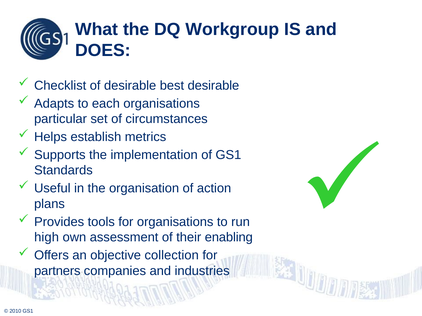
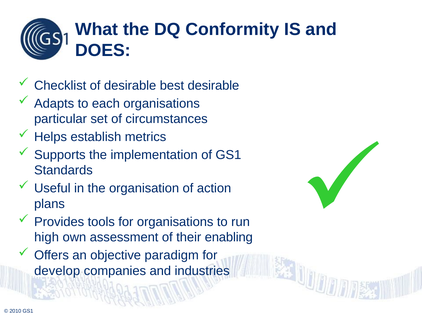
Workgroup: Workgroup -> Conformity
collection: collection -> paradigm
partners: partners -> develop
